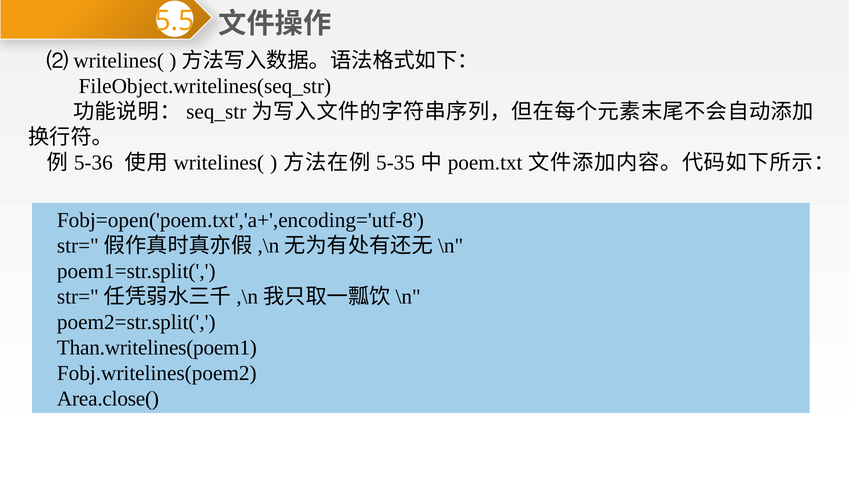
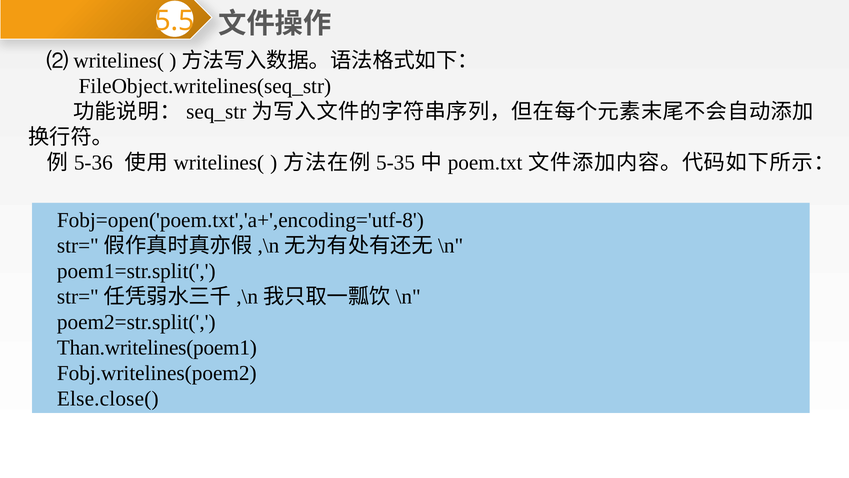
Area.close(: Area.close( -> Else.close(
